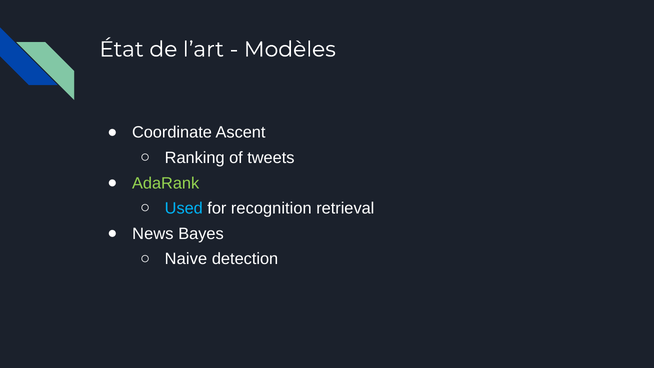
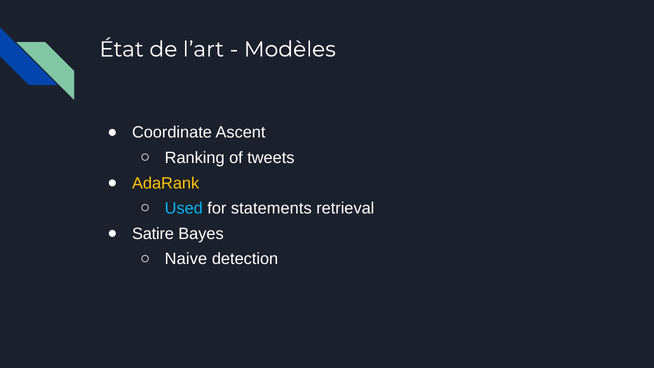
AdaRank colour: light green -> yellow
recognition: recognition -> statements
News: News -> Satire
